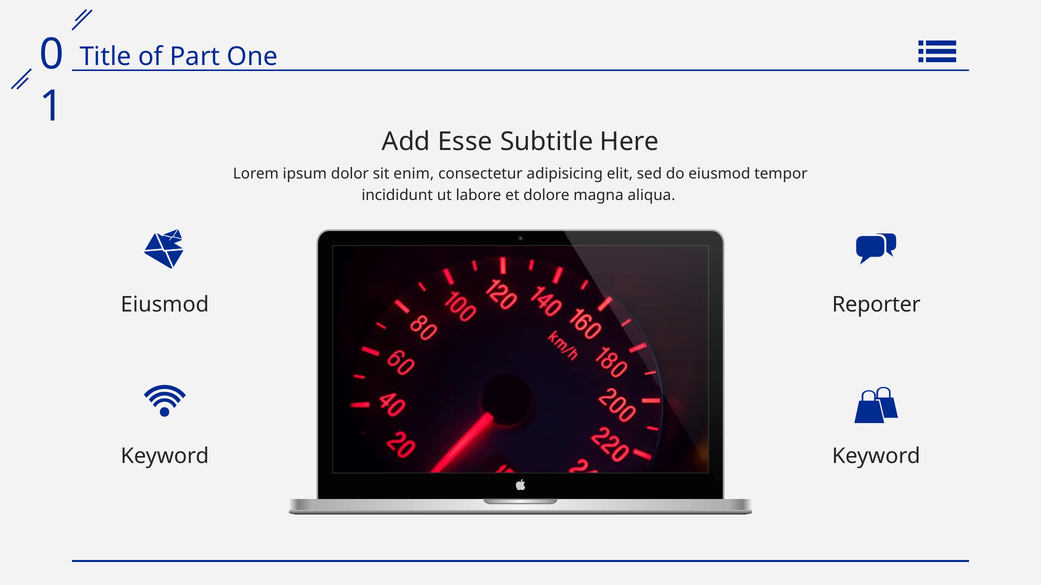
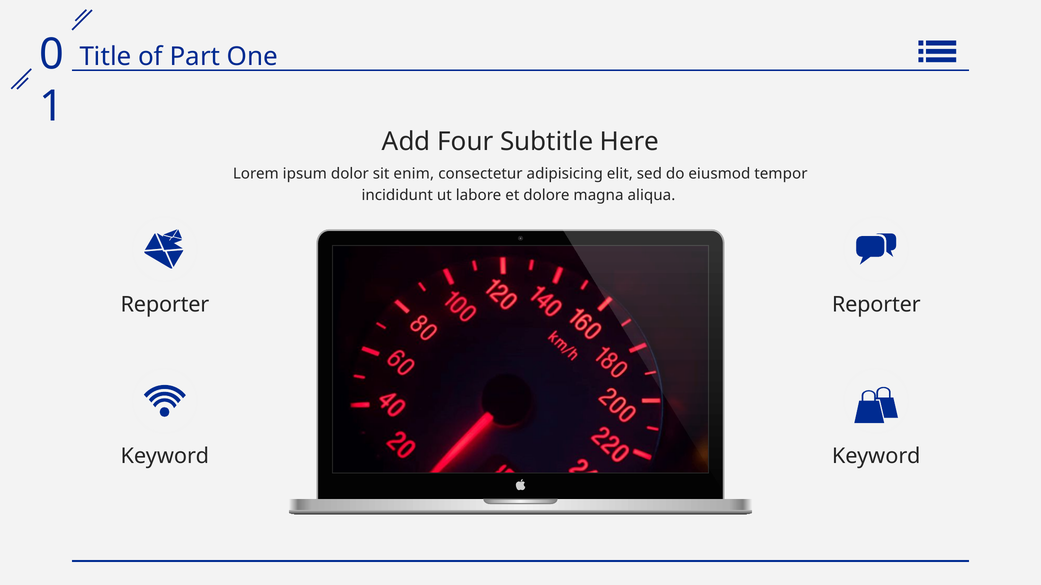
Esse: Esse -> Four
Eiusmod at (165, 305): Eiusmod -> Reporter
